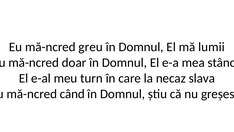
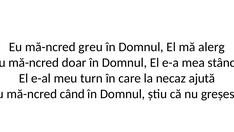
lumii: lumii -> alerg
slava: slava -> ajută
